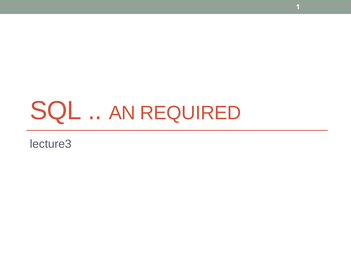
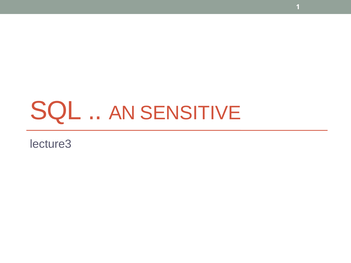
REQUIRED: REQUIRED -> SENSITIVE
